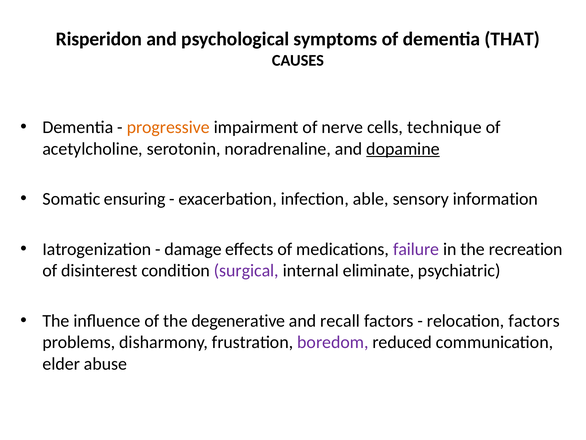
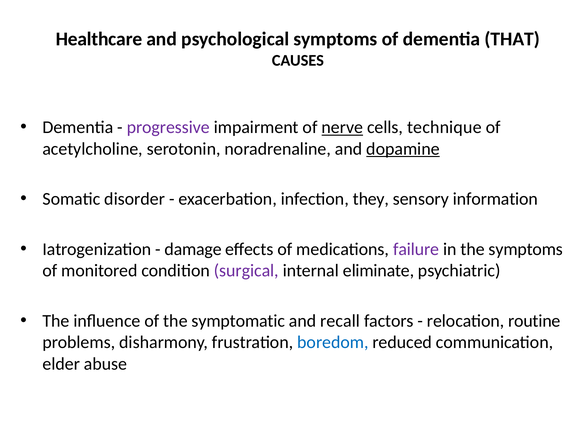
Risperidon: Risperidon -> Healthcare
progressive colour: orange -> purple
nerve underline: none -> present
ensuring: ensuring -> disorder
able: able -> they
the recreation: recreation -> symptoms
disinterest: disinterest -> monitored
degenerative: degenerative -> symptomatic
relocation factors: factors -> routine
boredom colour: purple -> blue
